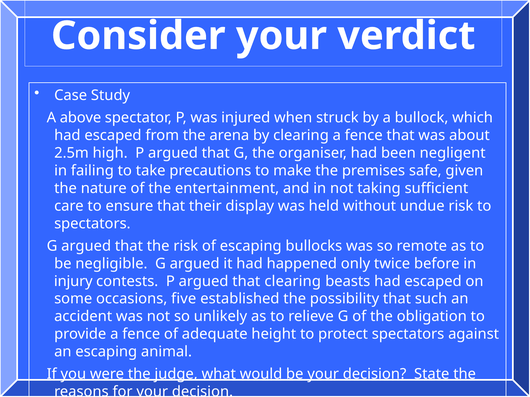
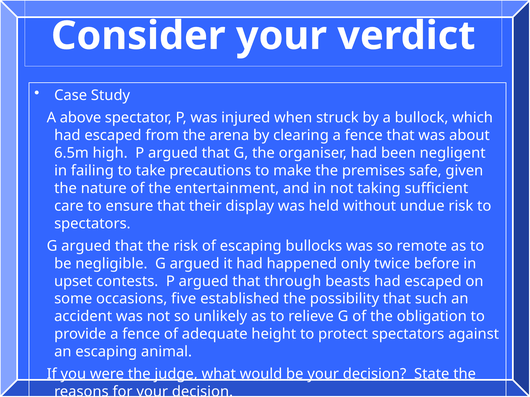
2.5m: 2.5m -> 6.5m
injury: injury -> upset
that clearing: clearing -> through
